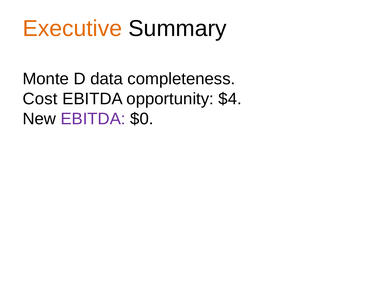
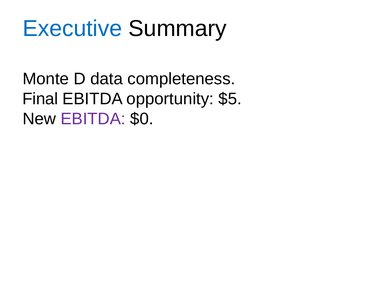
Executive colour: orange -> blue
Cost: Cost -> Final
$4: $4 -> $5
